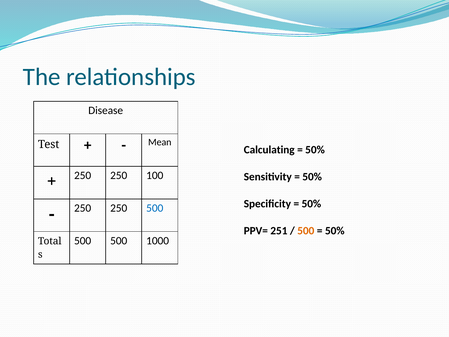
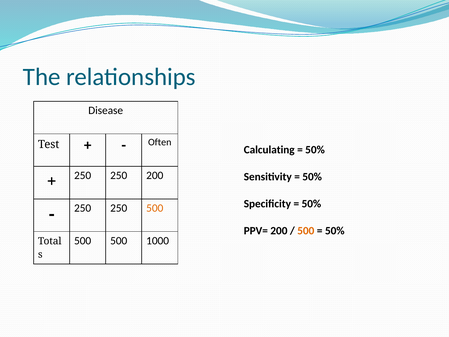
Mean: Mean -> Often
250 100: 100 -> 200
500 at (155, 208) colour: blue -> orange
PPV= 251: 251 -> 200
